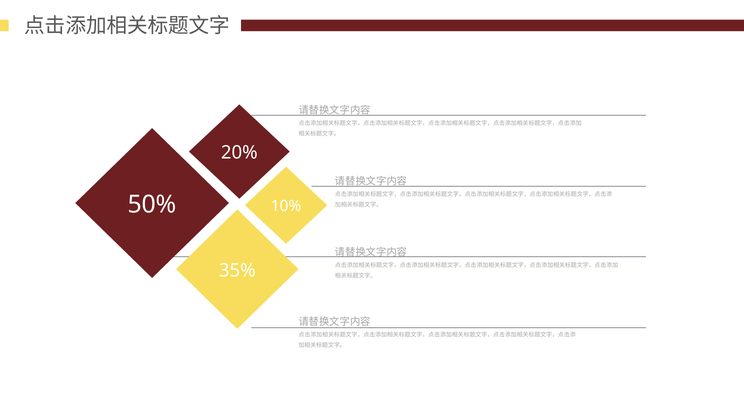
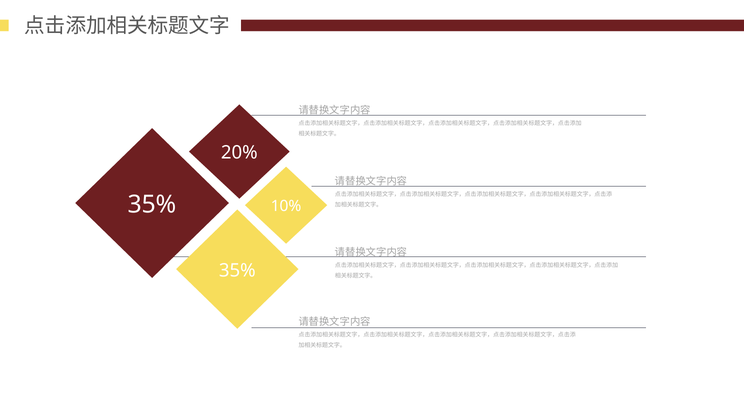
50% at (152, 204): 50% -> 35%
